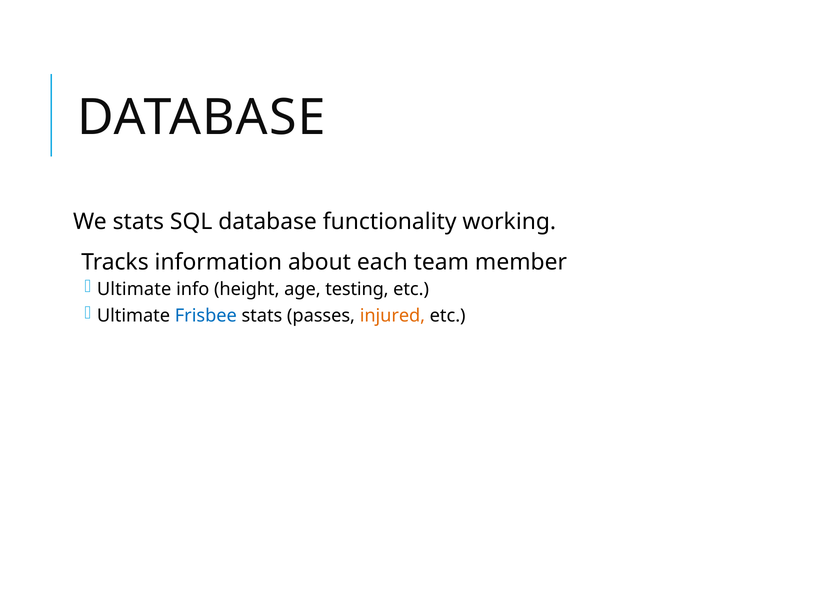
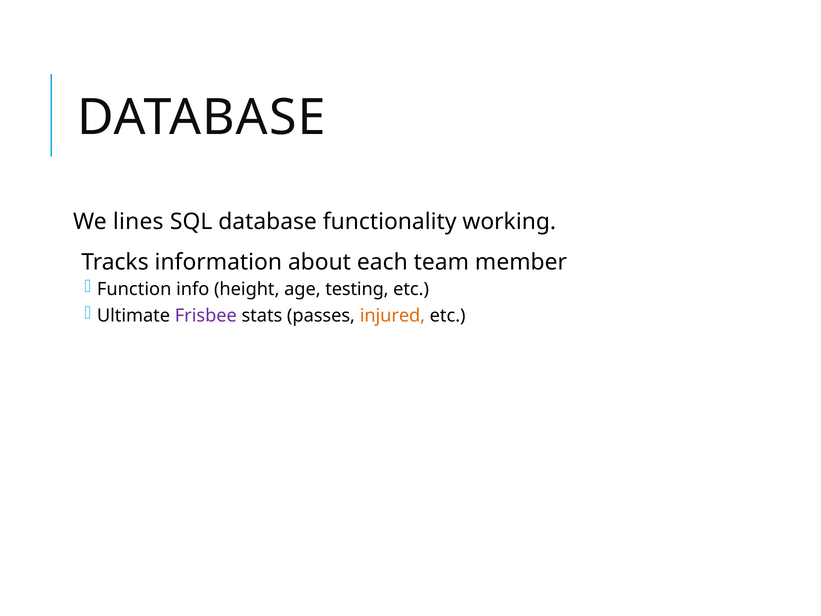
We stats: stats -> lines
Ultimate at (134, 289): Ultimate -> Function
Frisbee colour: blue -> purple
